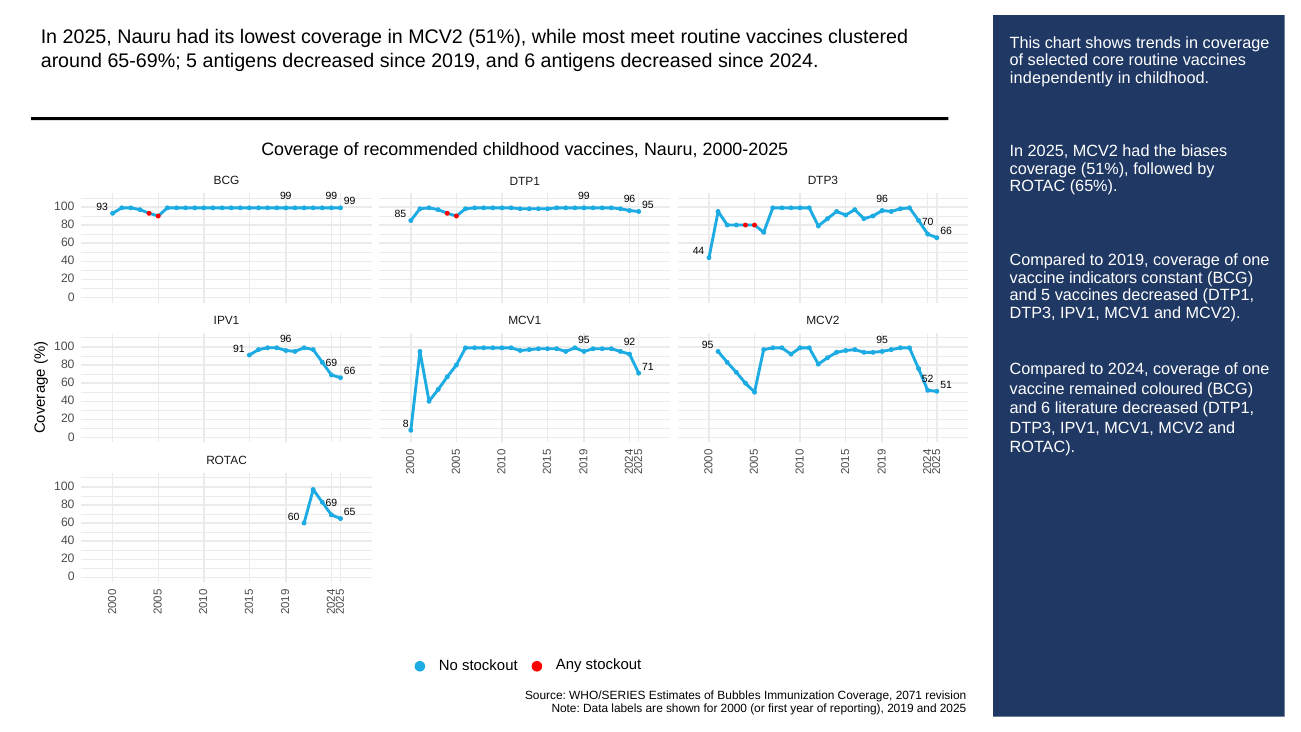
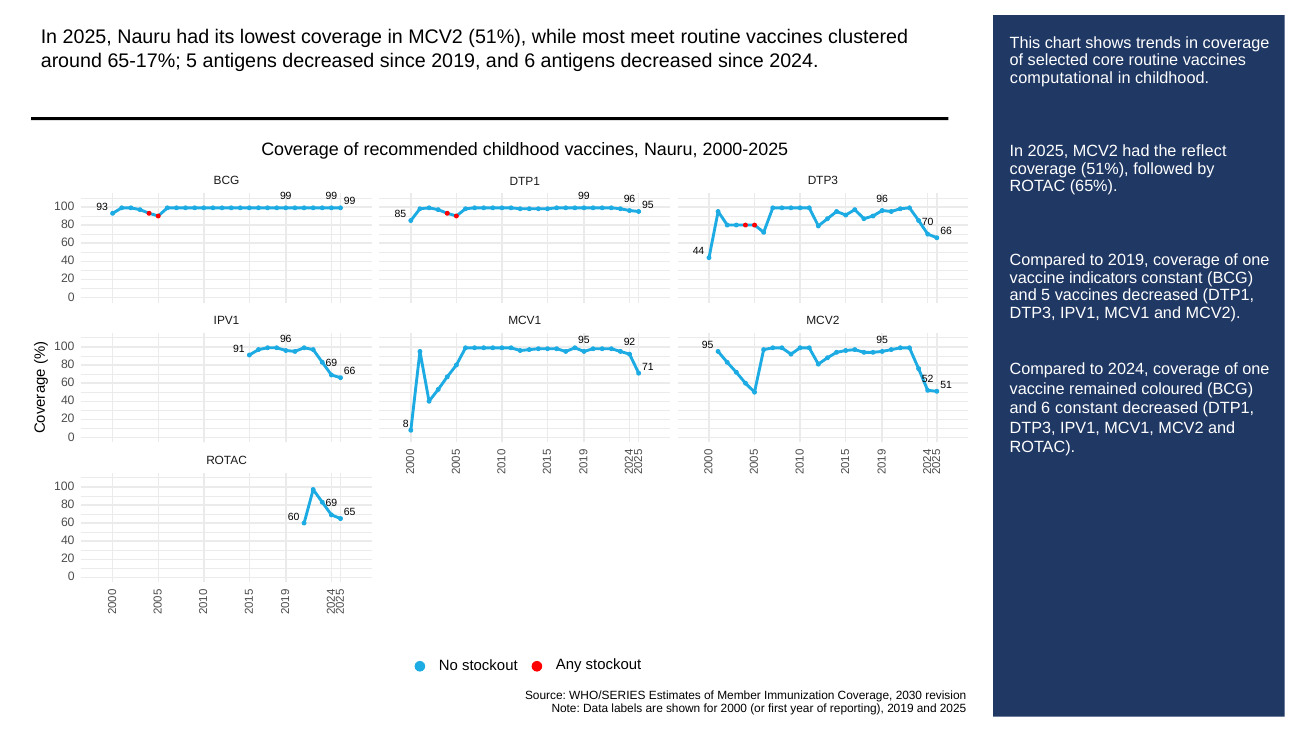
65-69%: 65-69% -> 65-17%
independently: independently -> computational
biases: biases -> reflect
6 literature: literature -> constant
Bubbles: Bubbles -> Member
2071: 2071 -> 2030
